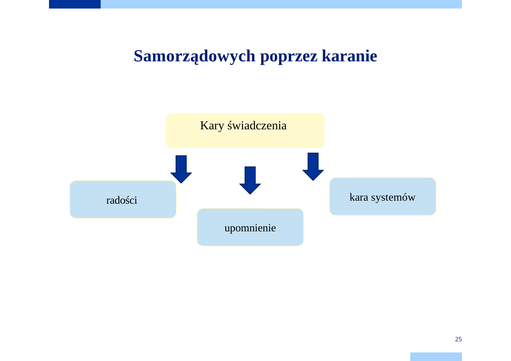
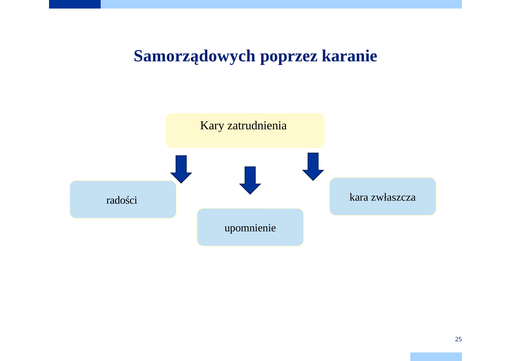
świadczenia: świadczenia -> zatrudnienia
systemów: systemów -> zwłaszcza
